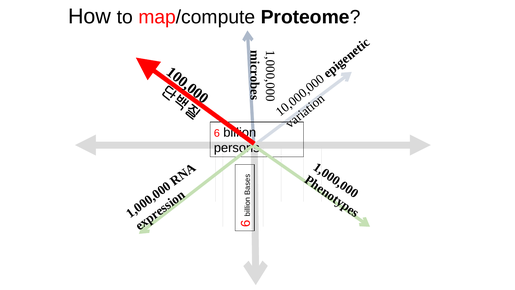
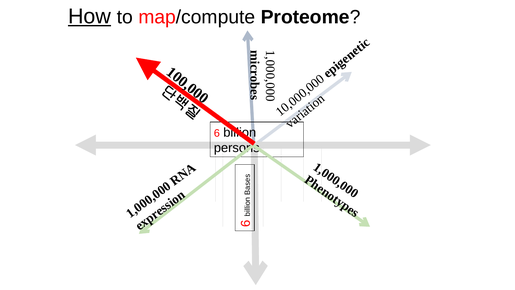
How underline: none -> present
